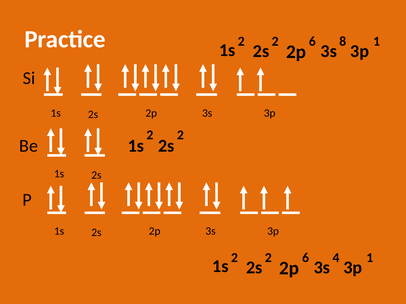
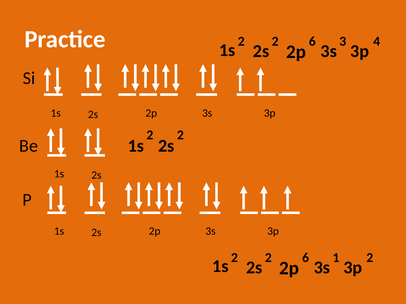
8: 8 -> 3
1 at (377, 42): 1 -> 4
4: 4 -> 1
1 at (370, 258): 1 -> 2
